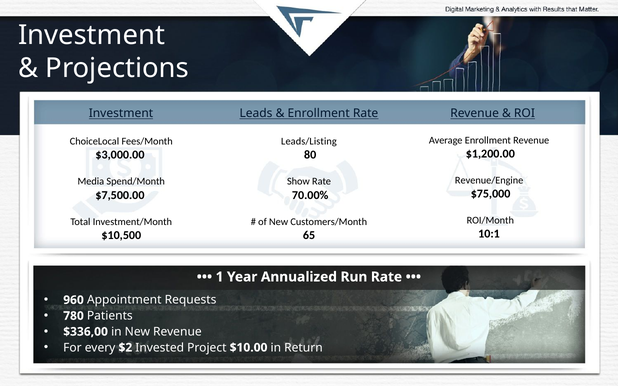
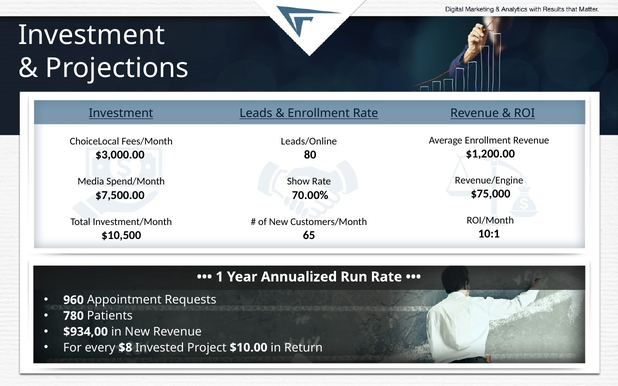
Leads/Listing: Leads/Listing -> Leads/Online
$336,00: $336,00 -> $934,00
$2: $2 -> $8
